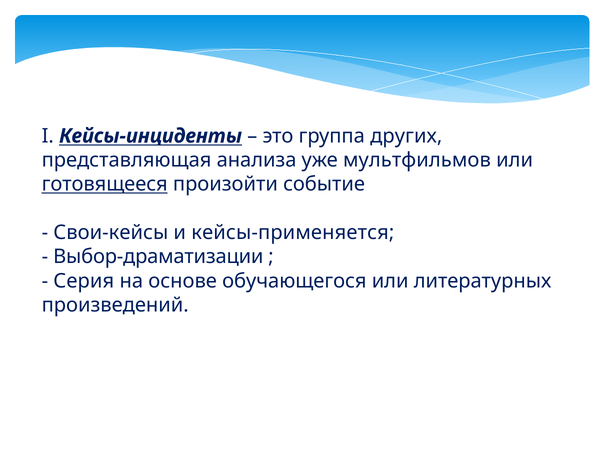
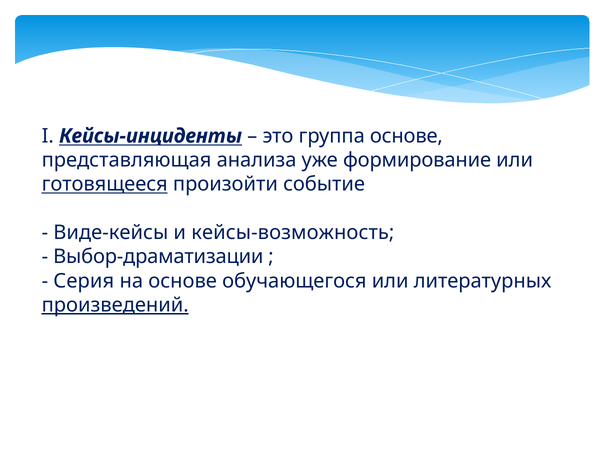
группа других: других -> основе
мультфильмов: мультфильмов -> формирование
Свои-кейсы: Свои-кейсы -> Виде-кейсы
кейсы-применяется: кейсы-применяется -> кейсы-возможность
произведений underline: none -> present
